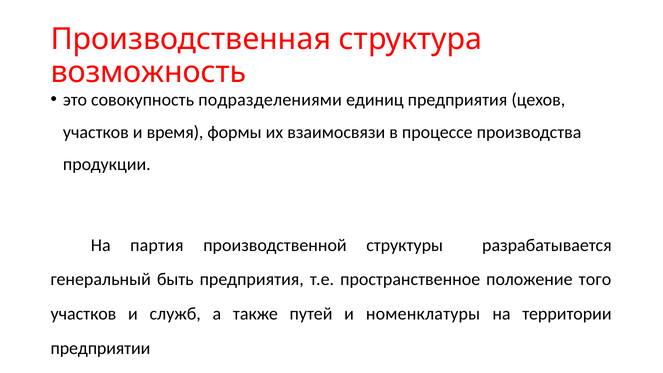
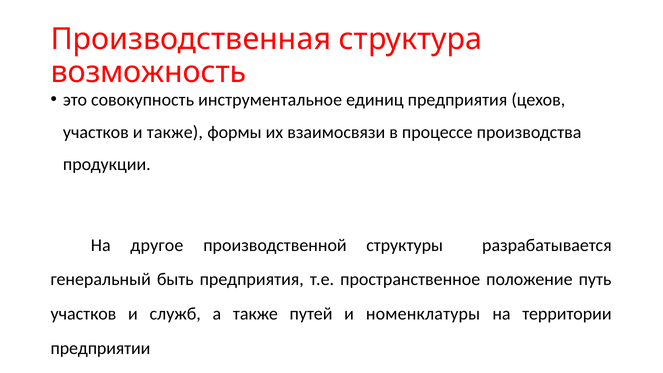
подразделениями: подразделениями -> инструментальное
и время: время -> также
партия: партия -> другое
того: того -> путь
